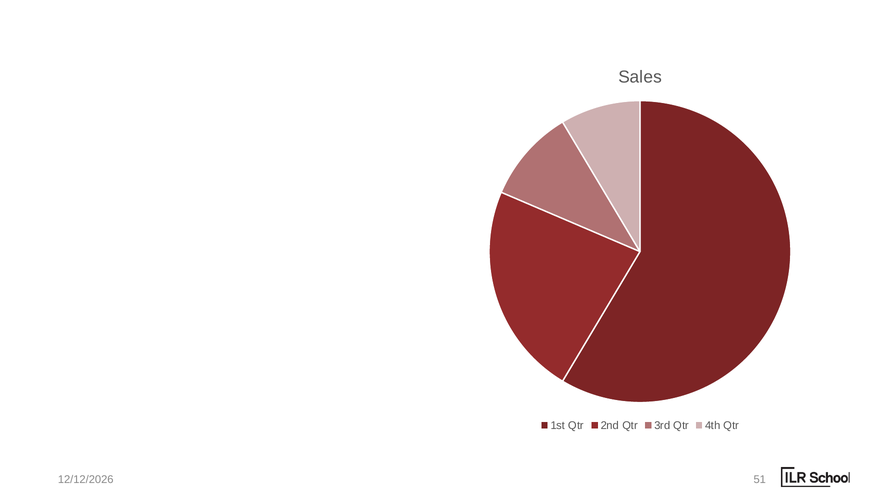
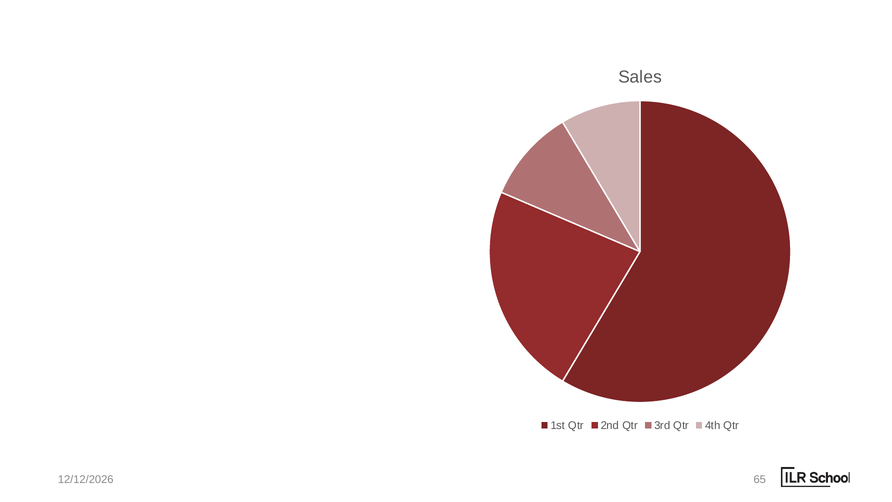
51: 51 -> 65
